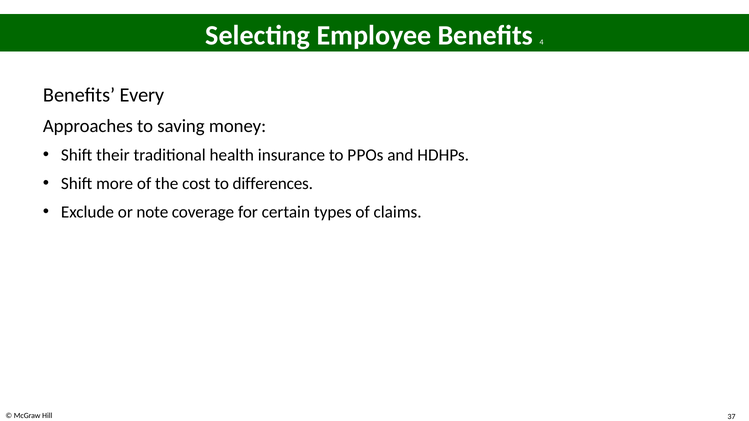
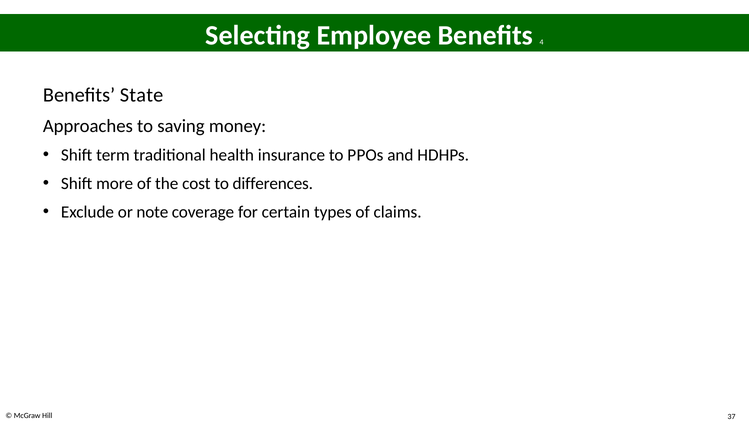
Every: Every -> State
their: their -> term
